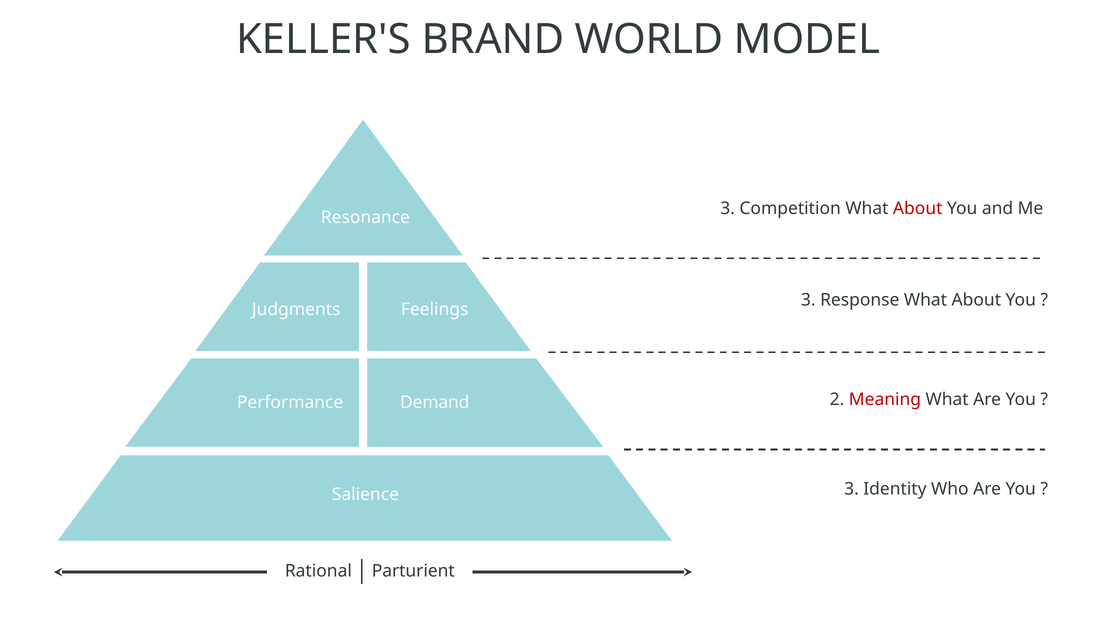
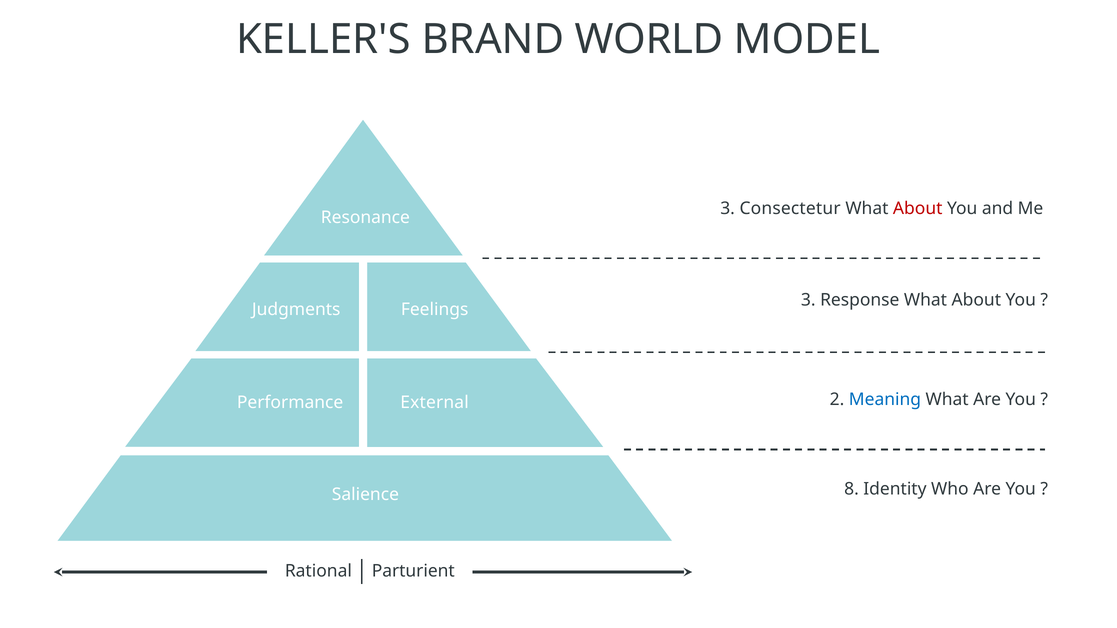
Competition: Competition -> Consectetur
Meaning colour: red -> blue
Demand: Demand -> External
Salience 3: 3 -> 8
